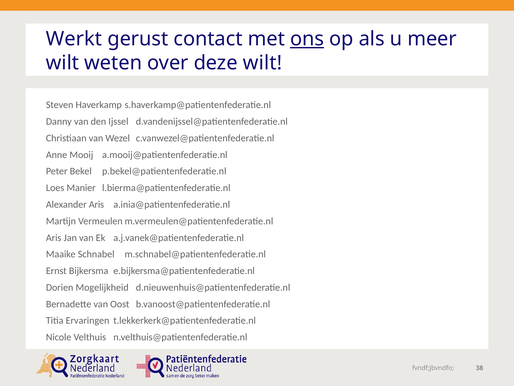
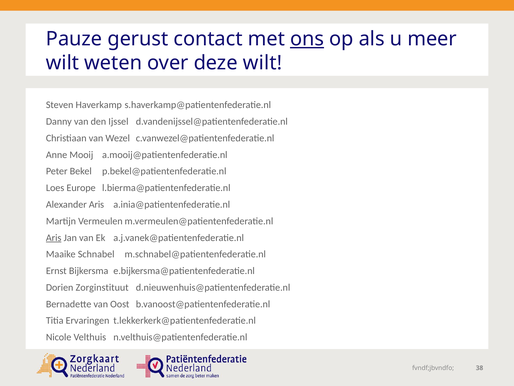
Werkt: Werkt -> Pauze
Manier: Manier -> Europe
Aris at (54, 237) underline: none -> present
Mogelijkheid: Mogelijkheid -> Zorginstituut
